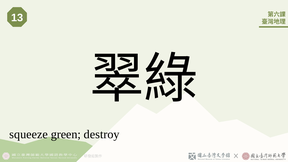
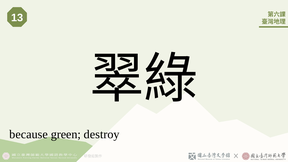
squeeze: squeeze -> because
